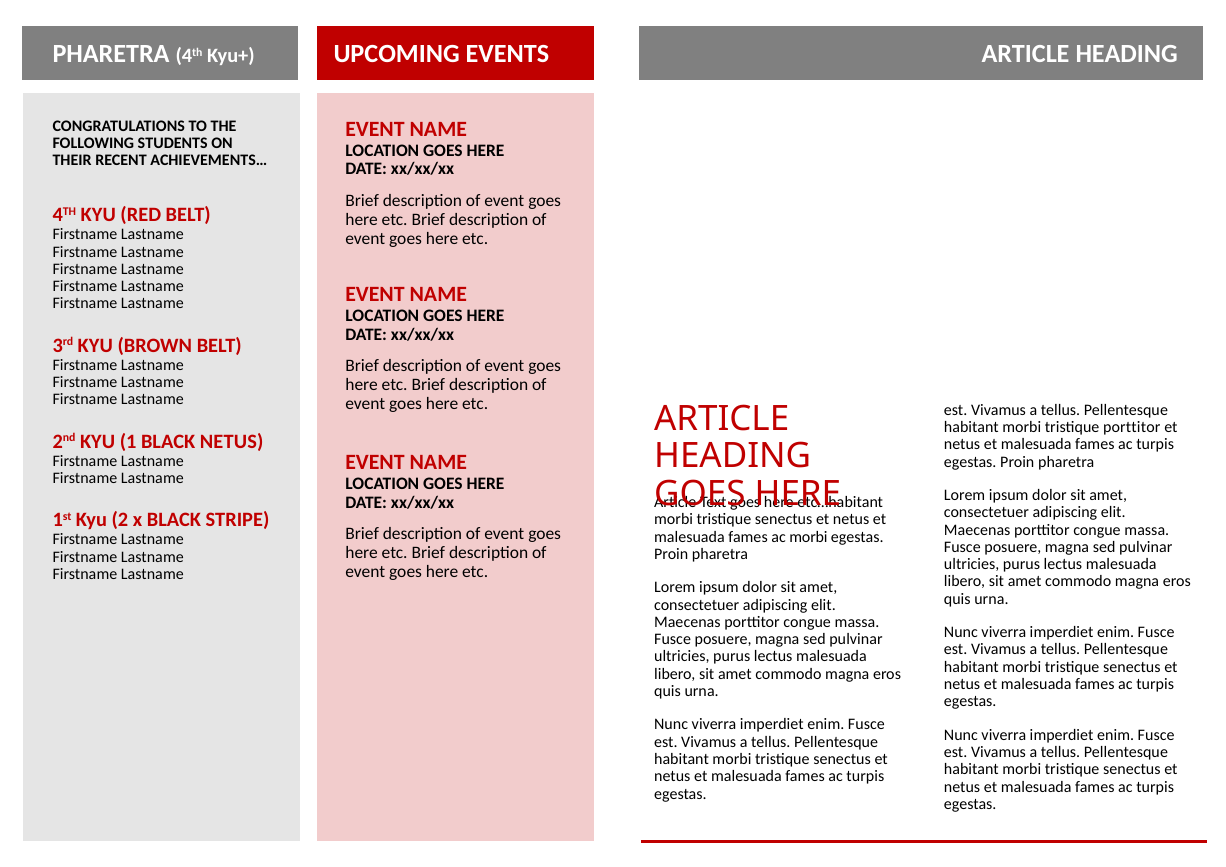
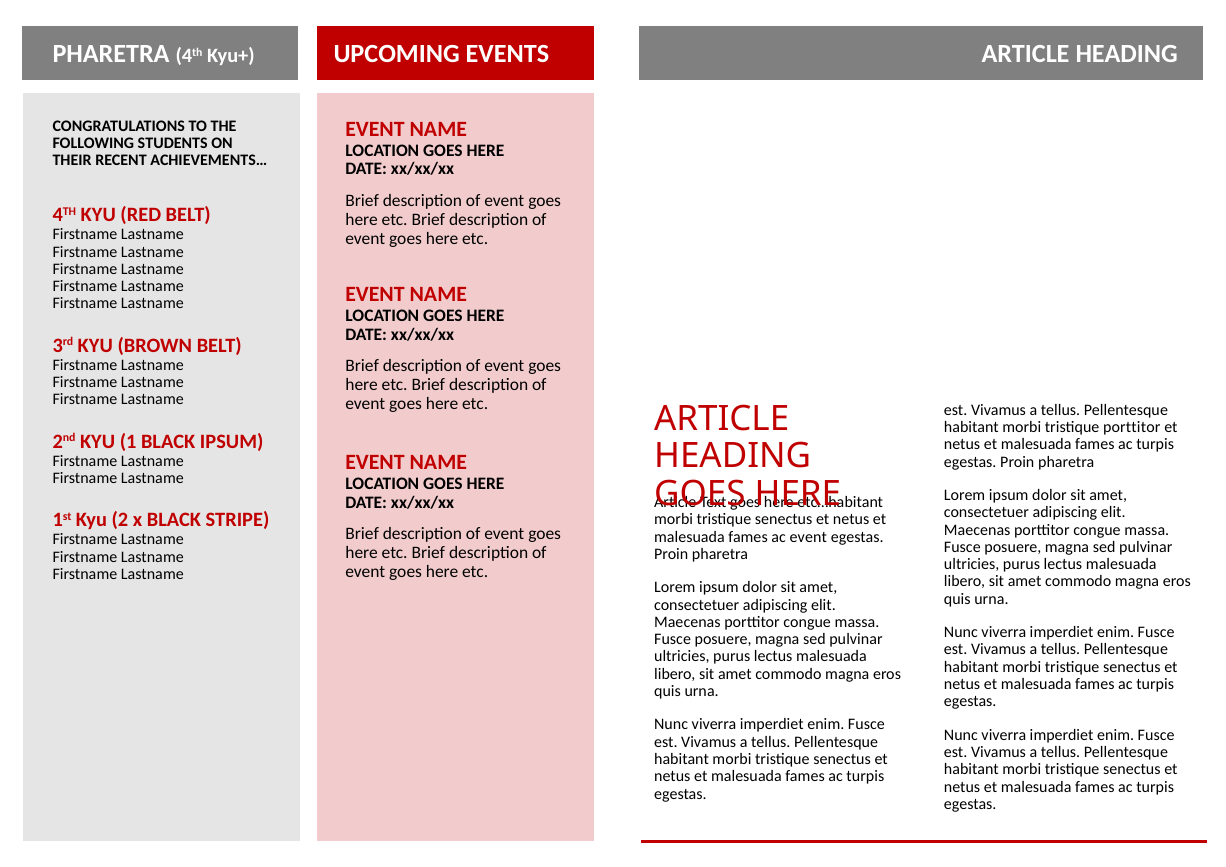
BLACK NETUS: NETUS -> IPSUM
ac morbi: morbi -> event
